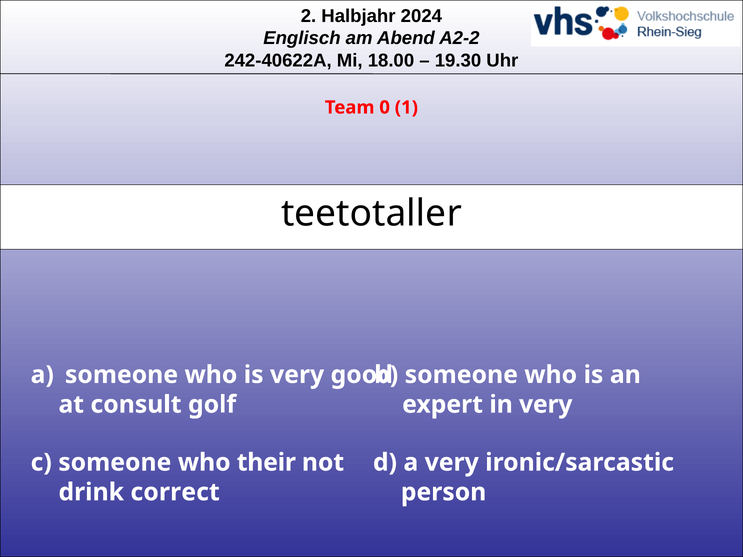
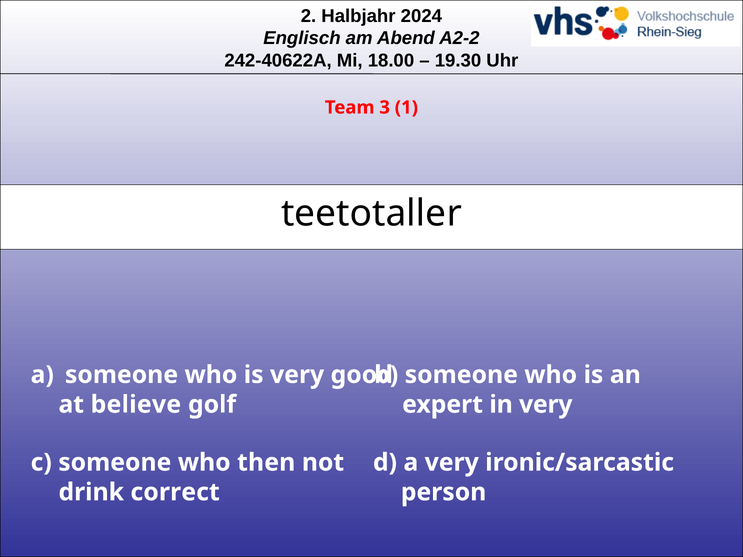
0: 0 -> 3
consult: consult -> believe
their: their -> then
